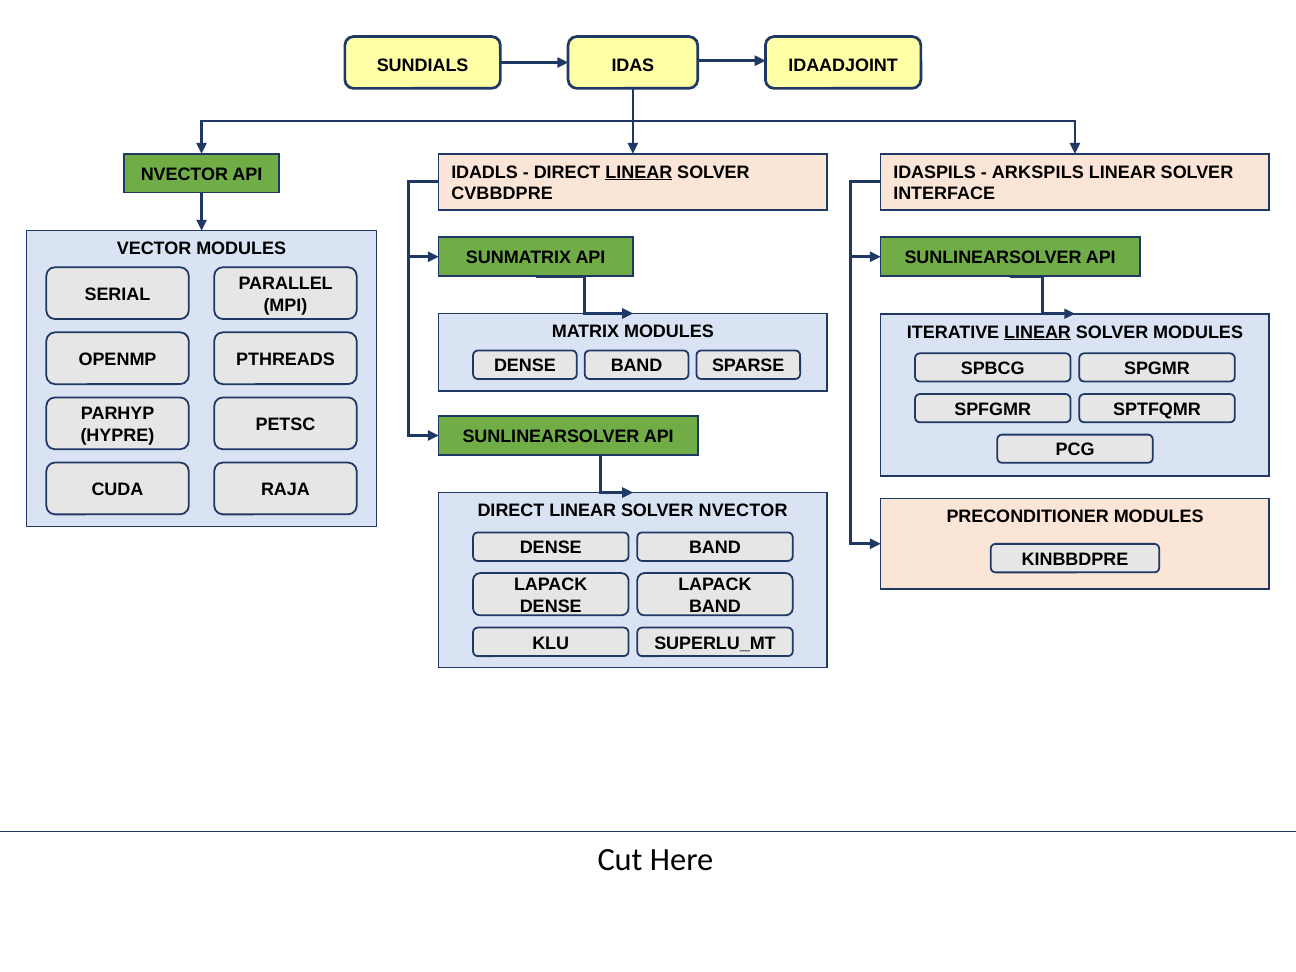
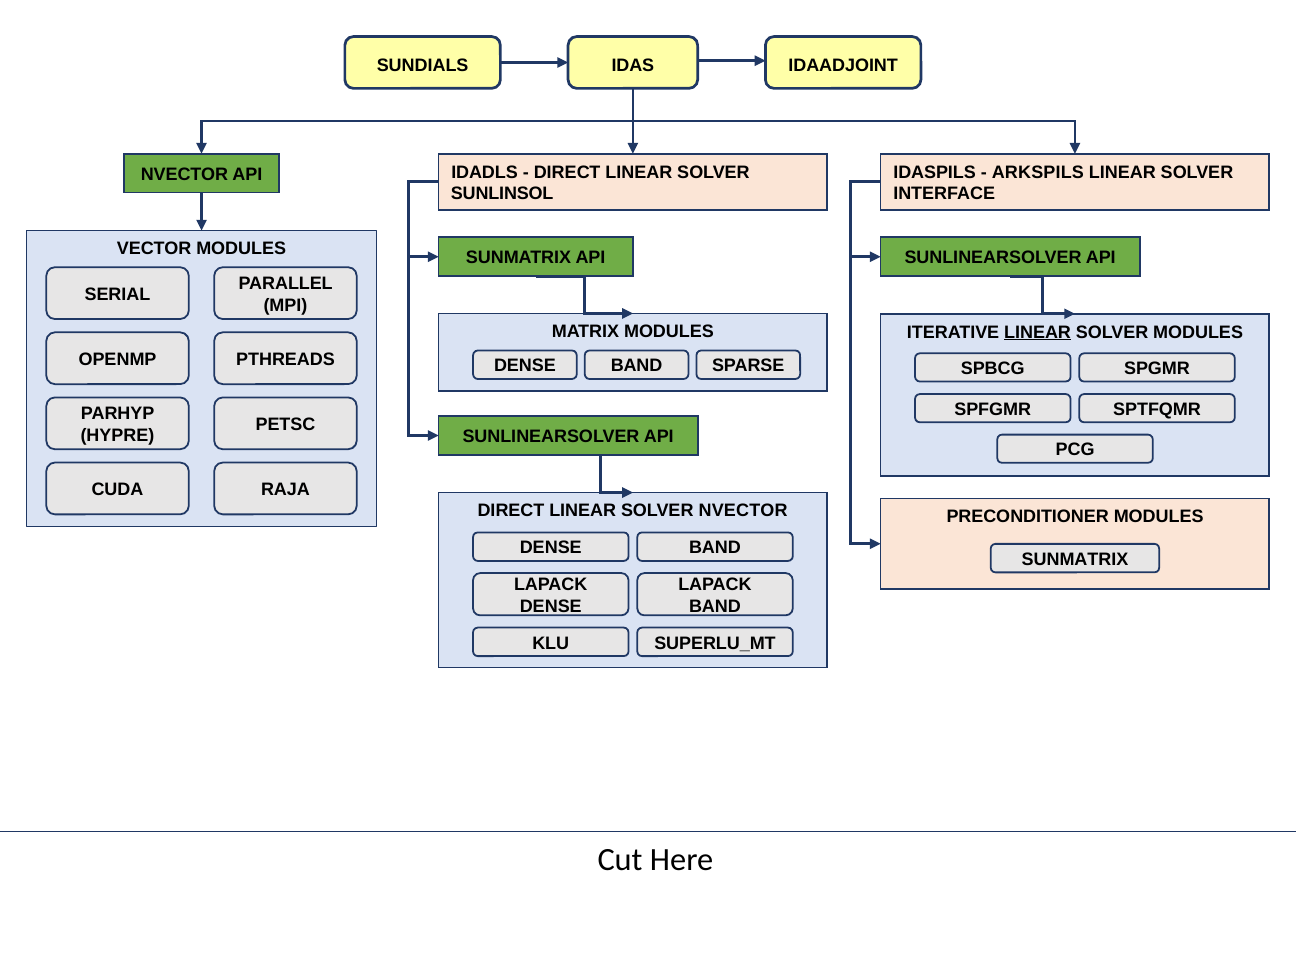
LINEAR at (639, 172) underline: present -> none
CVBBDPRE: CVBBDPRE -> SUNLINSOL
KINBBDPRE at (1075, 559): KINBBDPRE -> SUNMATRIX
